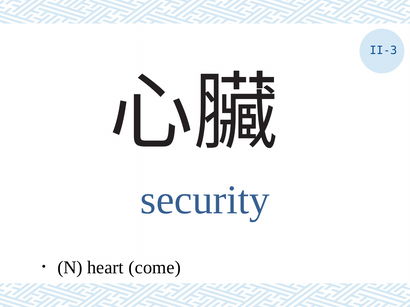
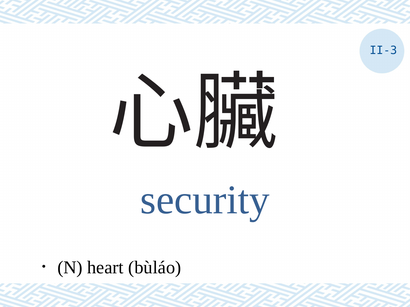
come: come -> bùláo
